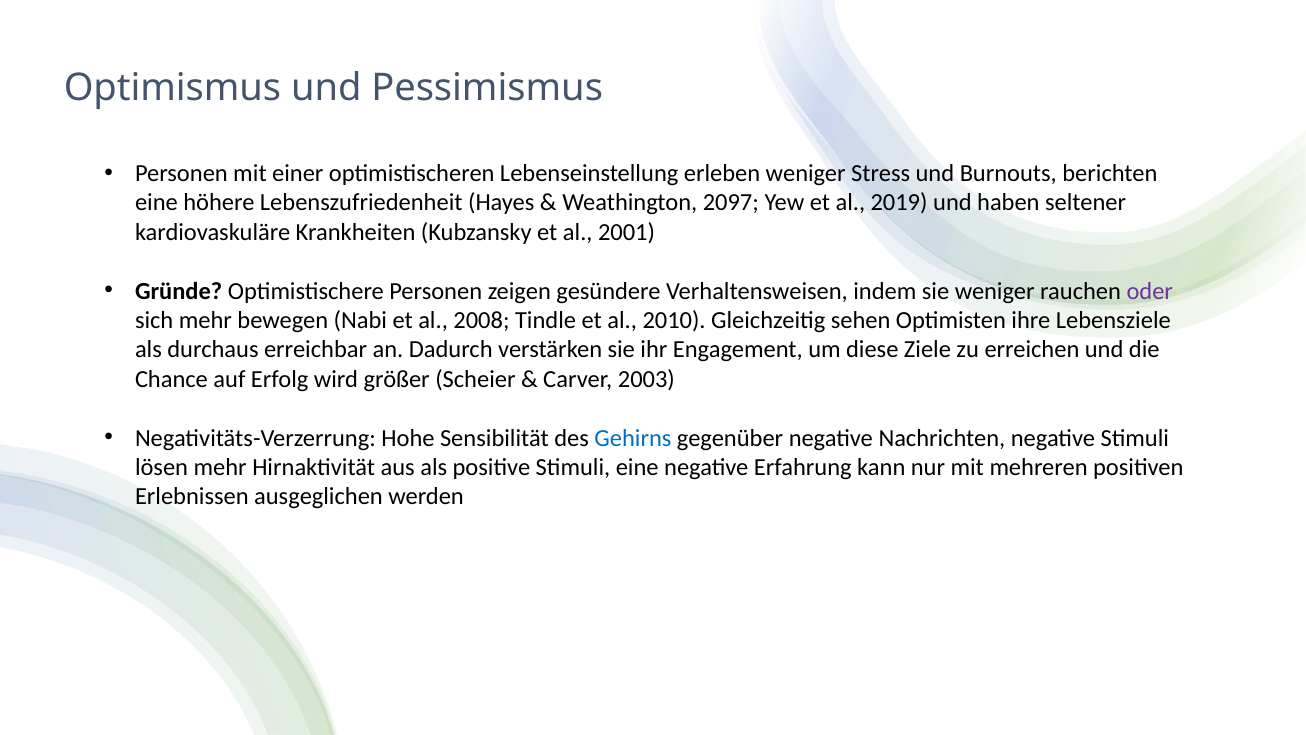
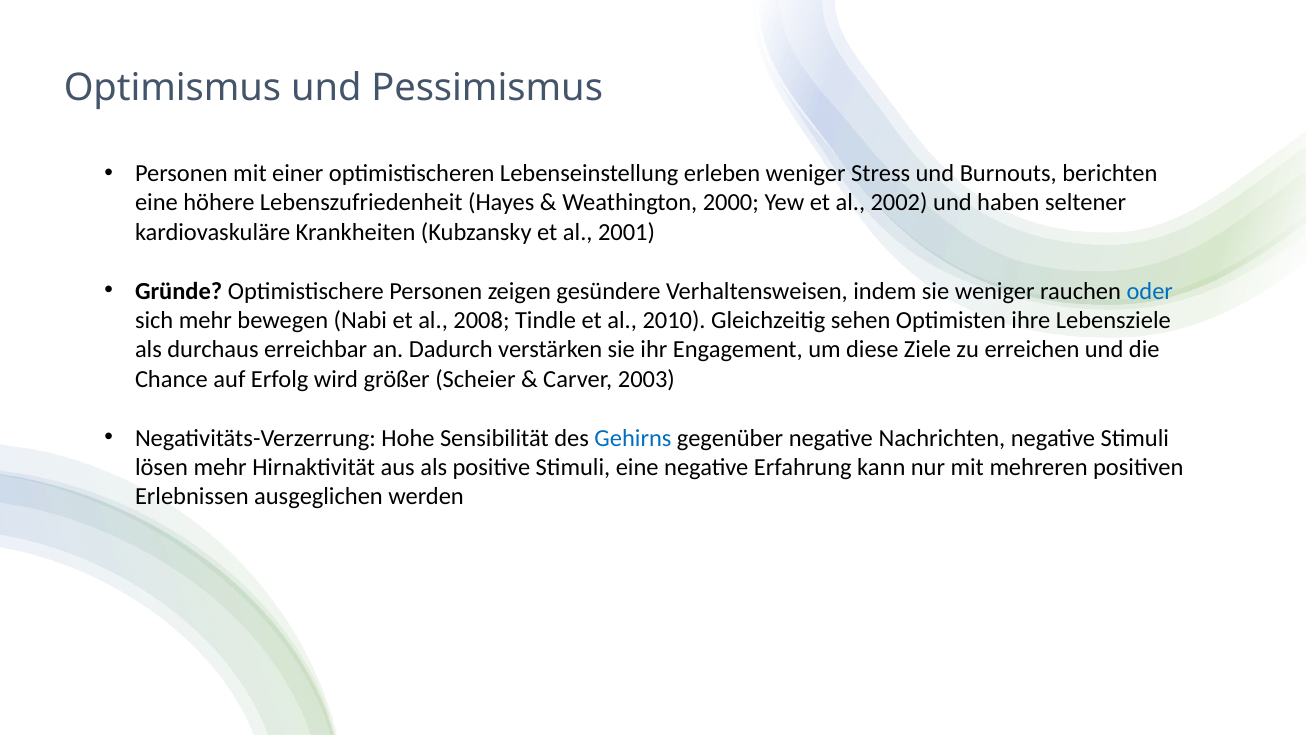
2097: 2097 -> 2000
2019: 2019 -> 2002
oder colour: purple -> blue
